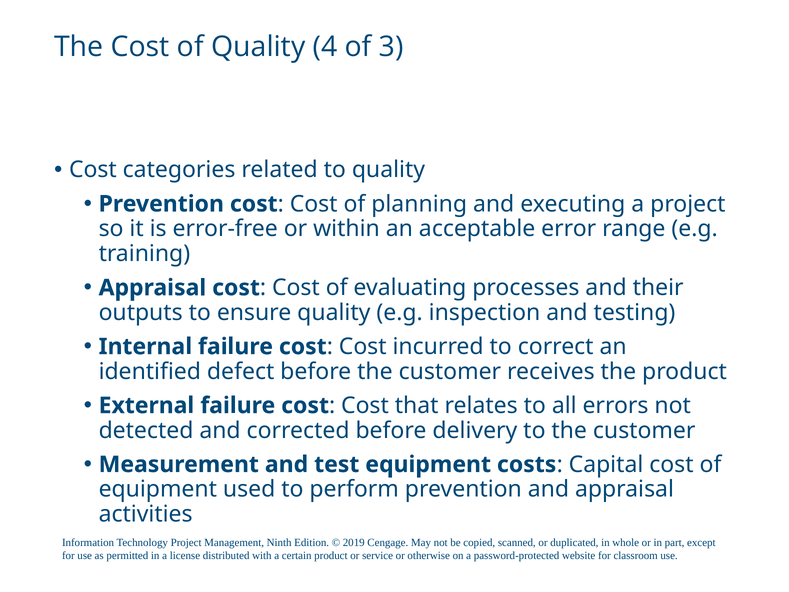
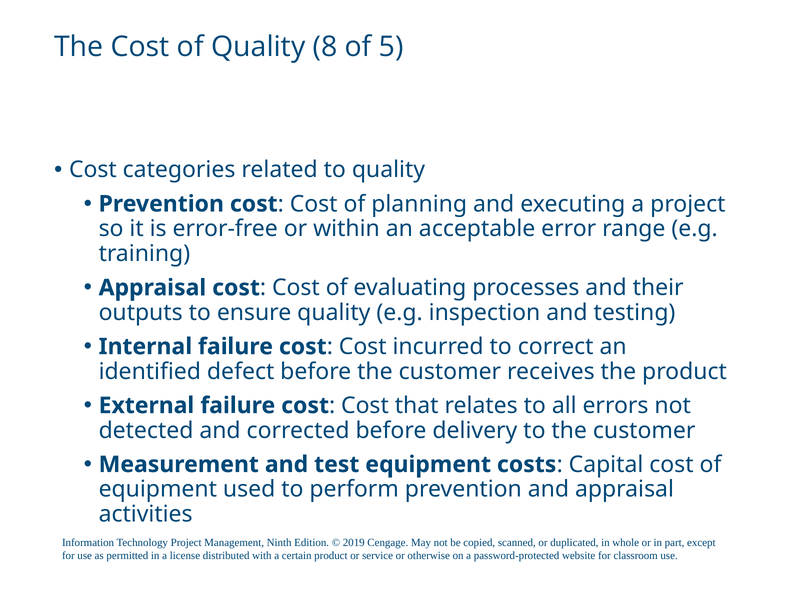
4: 4 -> 8
3: 3 -> 5
